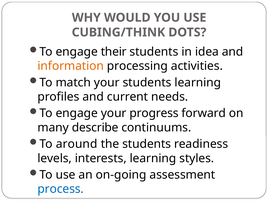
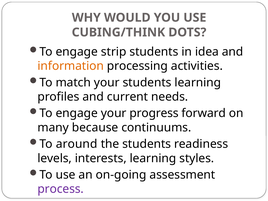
their: their -> strip
describe: describe -> because
process colour: blue -> purple
